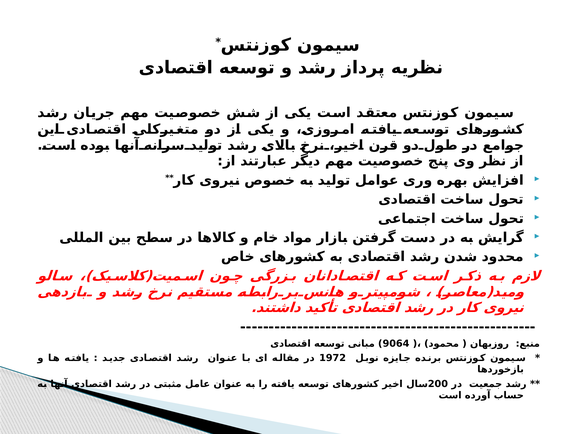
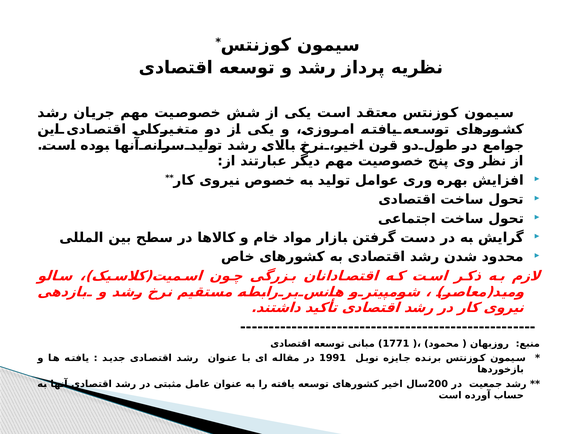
9064: 9064 -> 1771
1972: 1972 -> 1991
